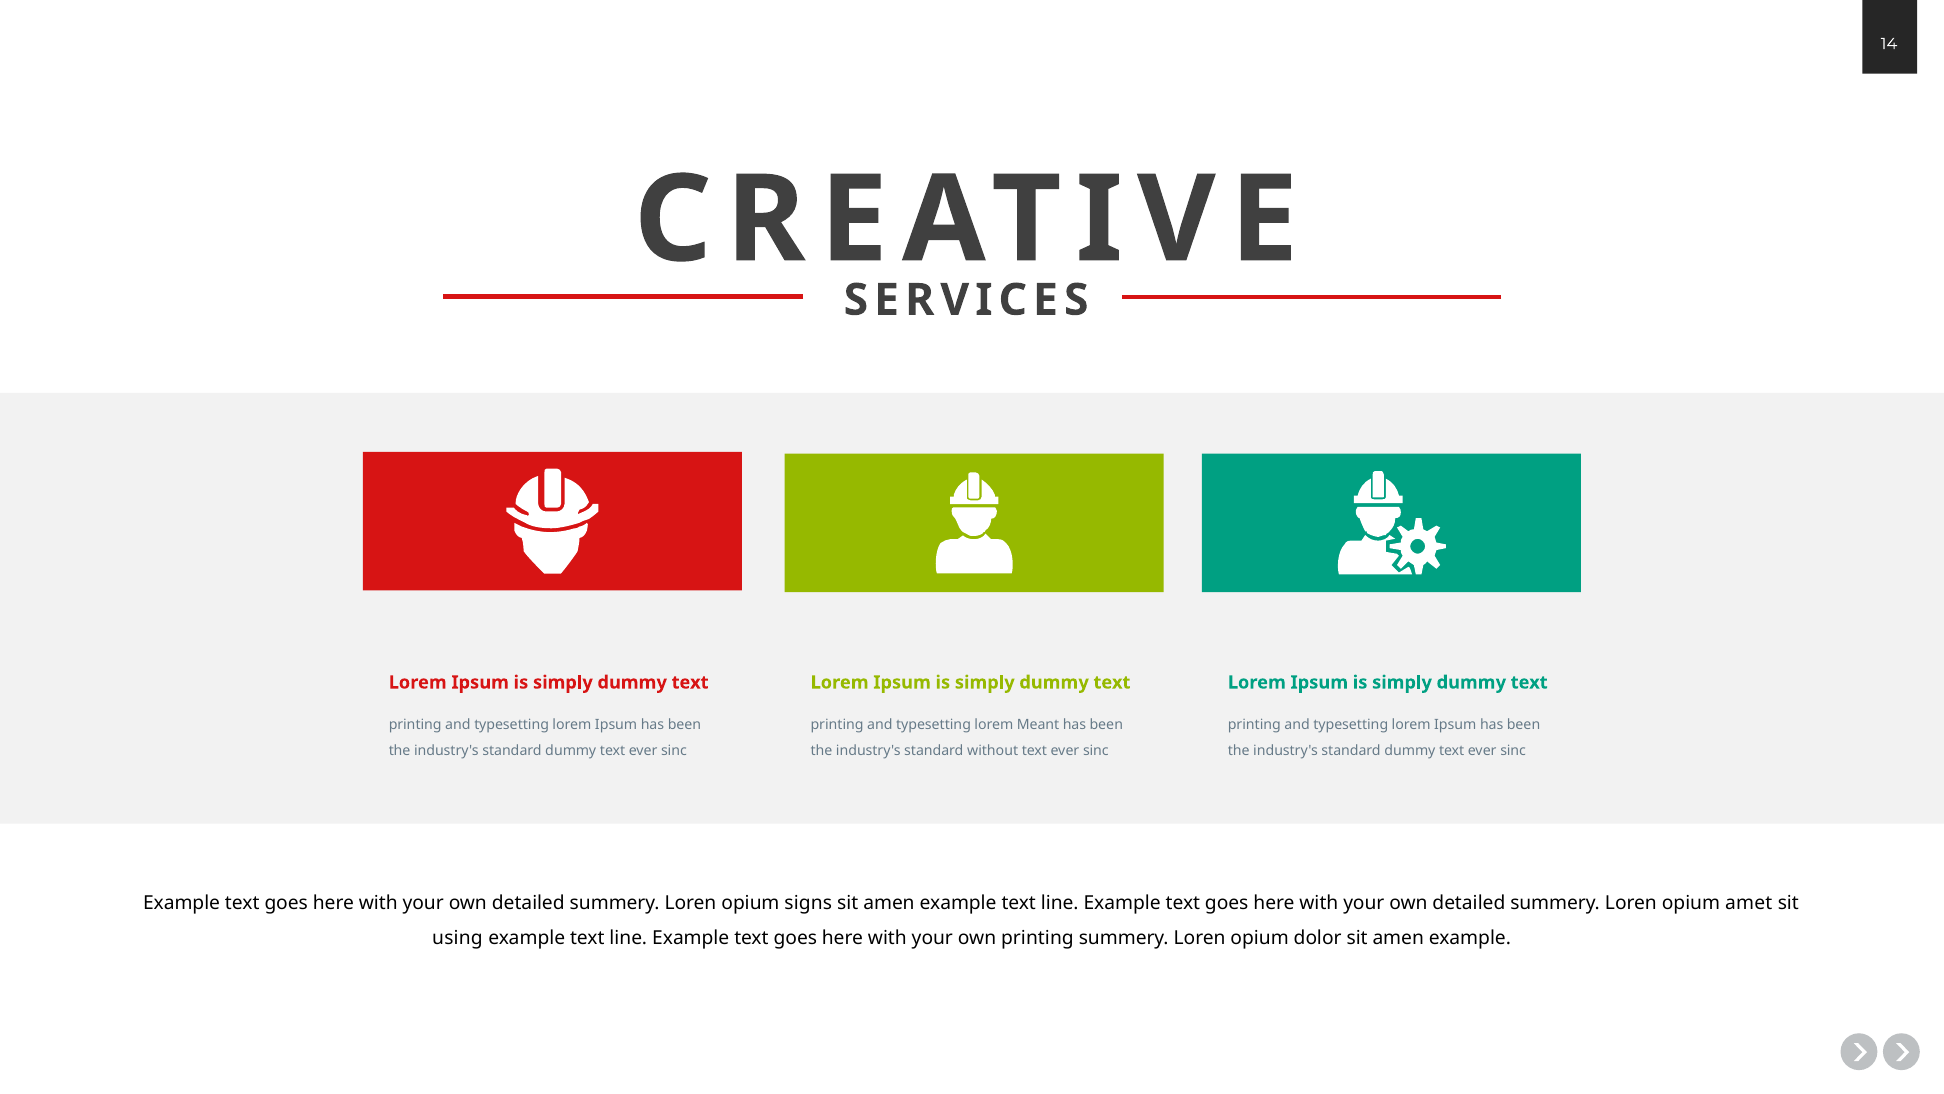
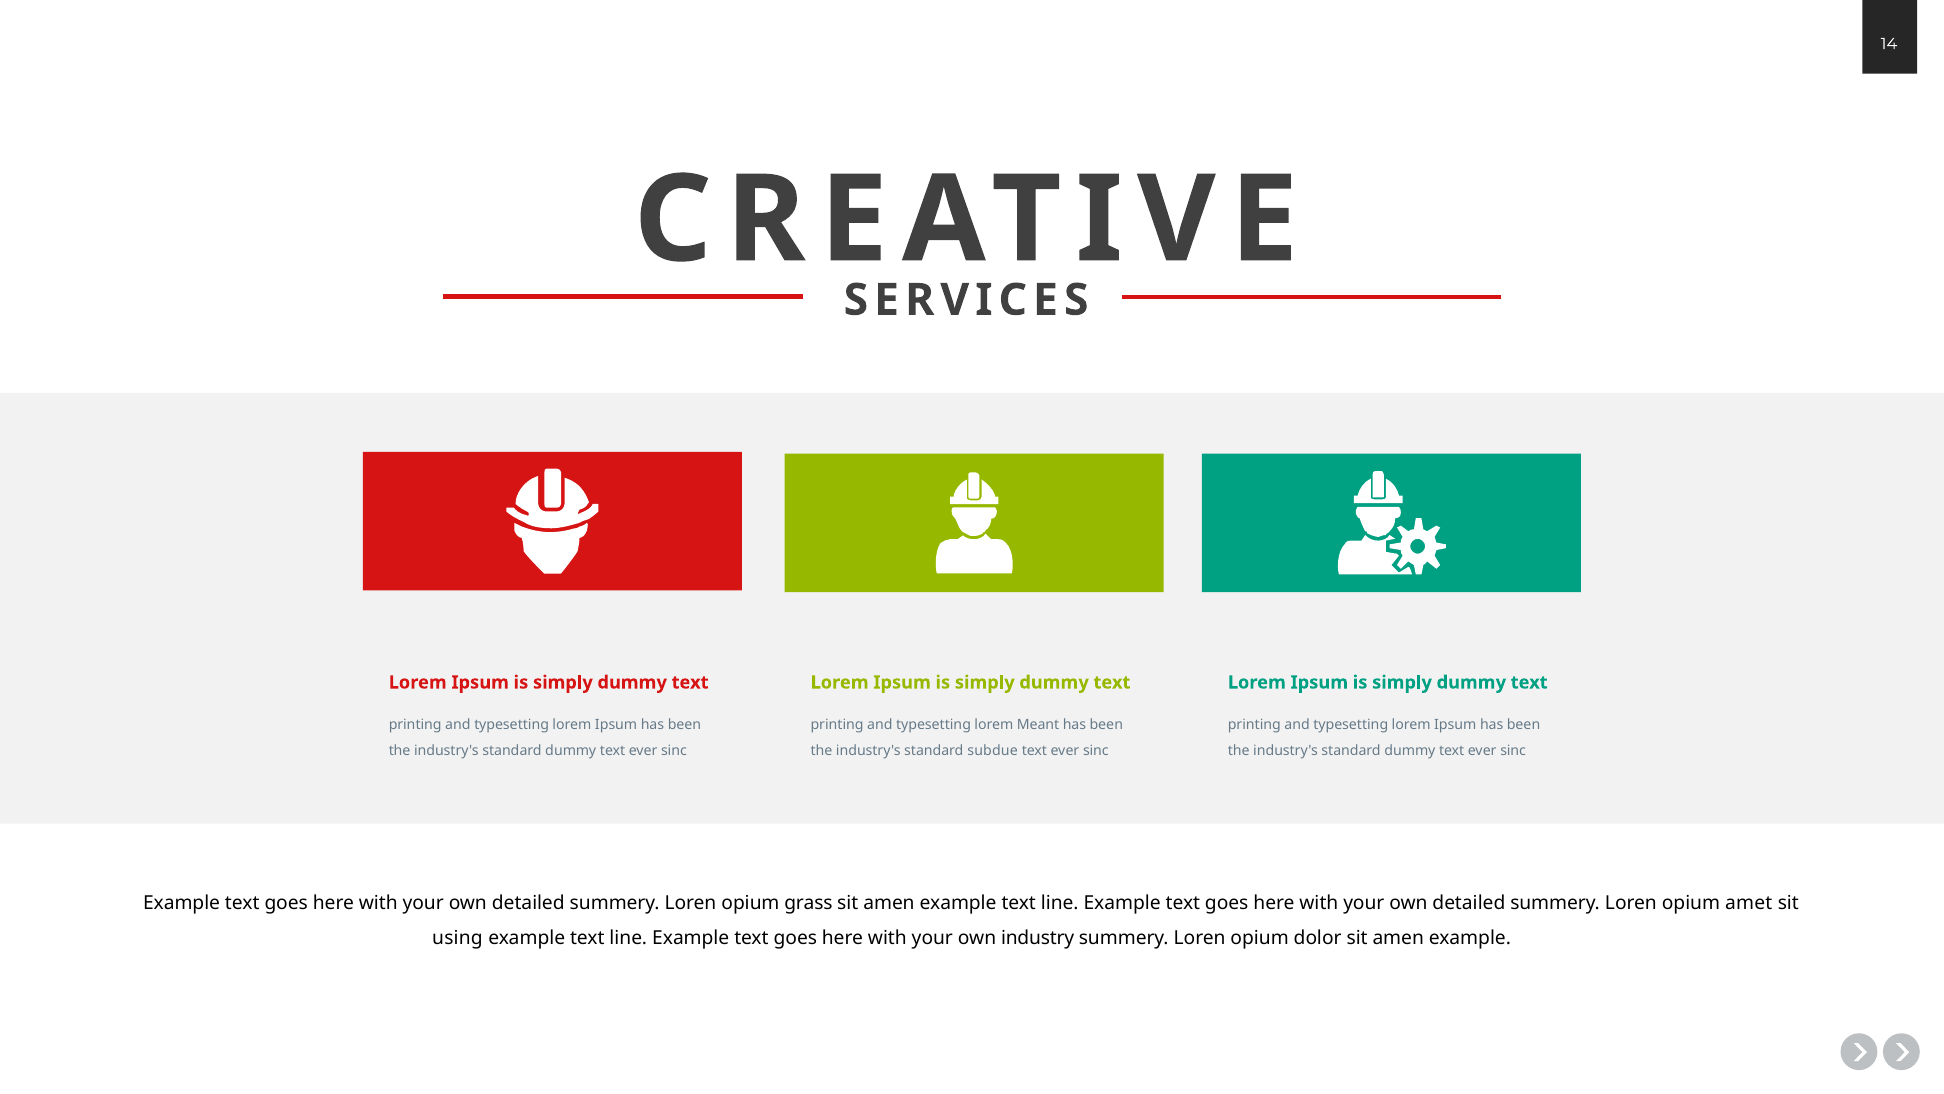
without: without -> subdue
signs: signs -> grass
own printing: printing -> industry
